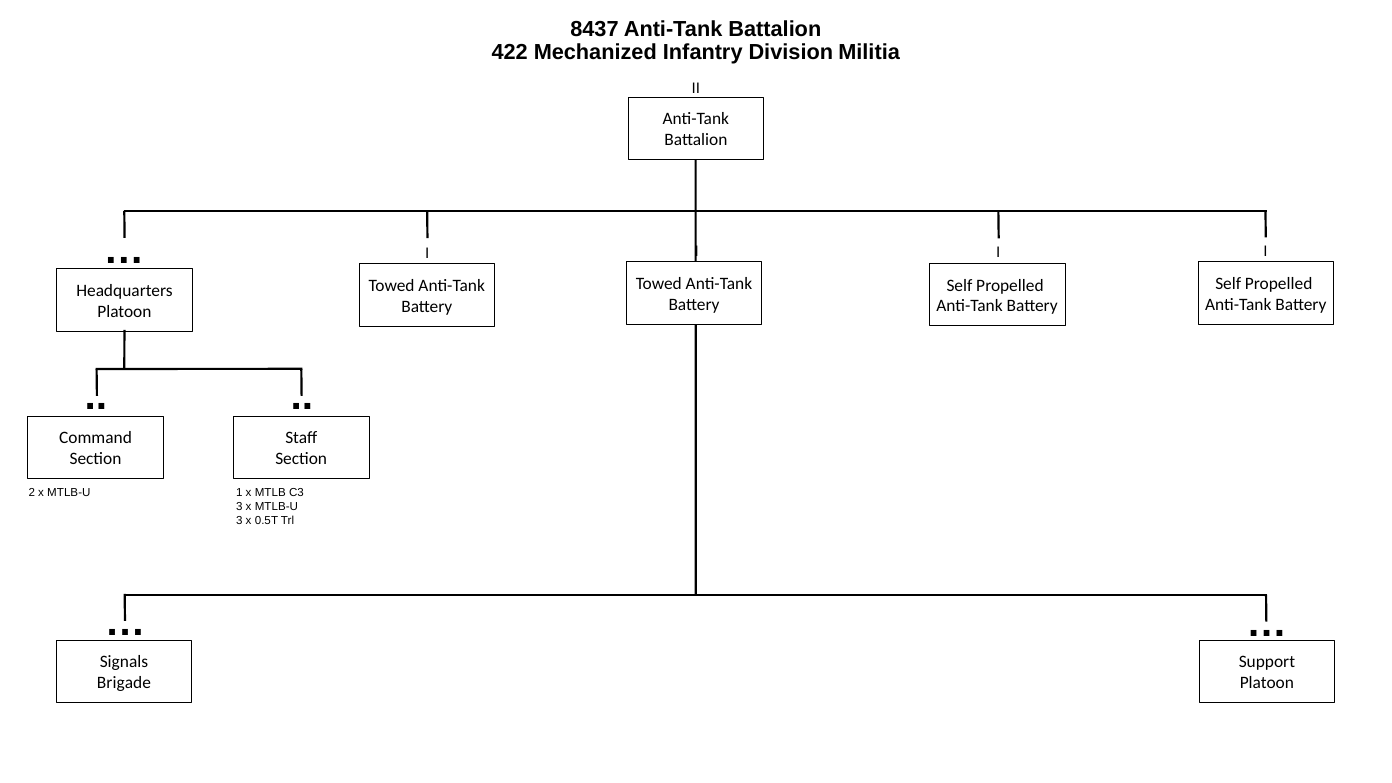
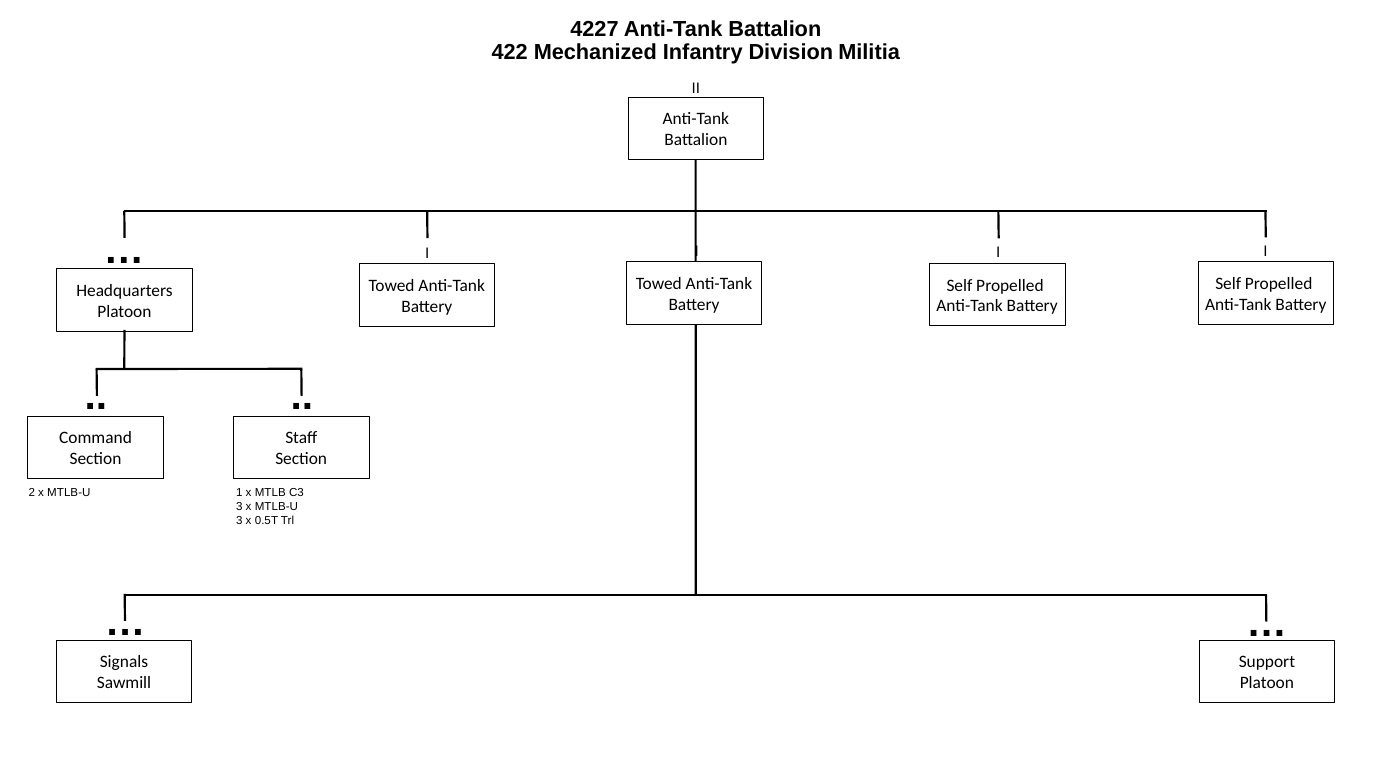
8437: 8437 -> 4227
Brigade: Brigade -> Sawmill
